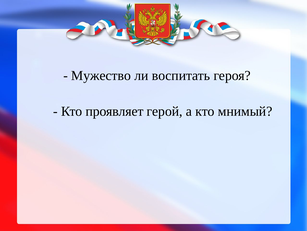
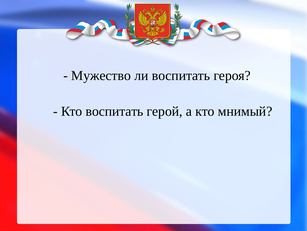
Кто проявляет: проявляет -> воспитать
